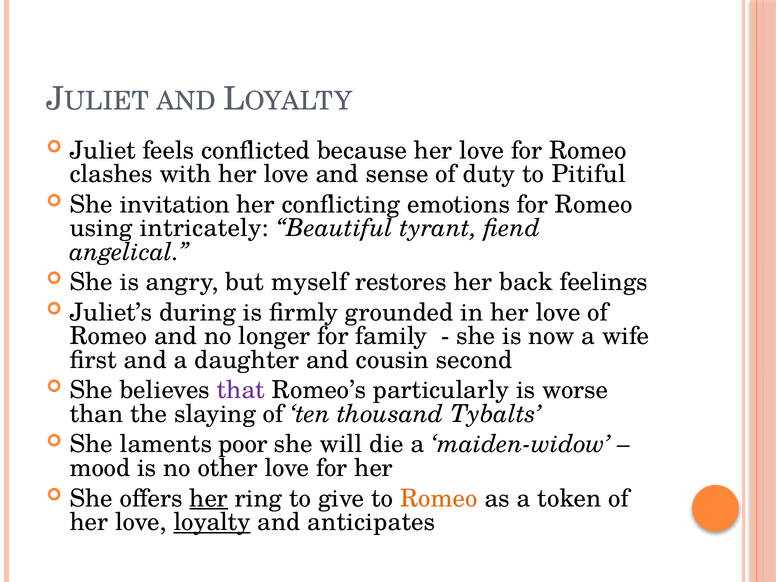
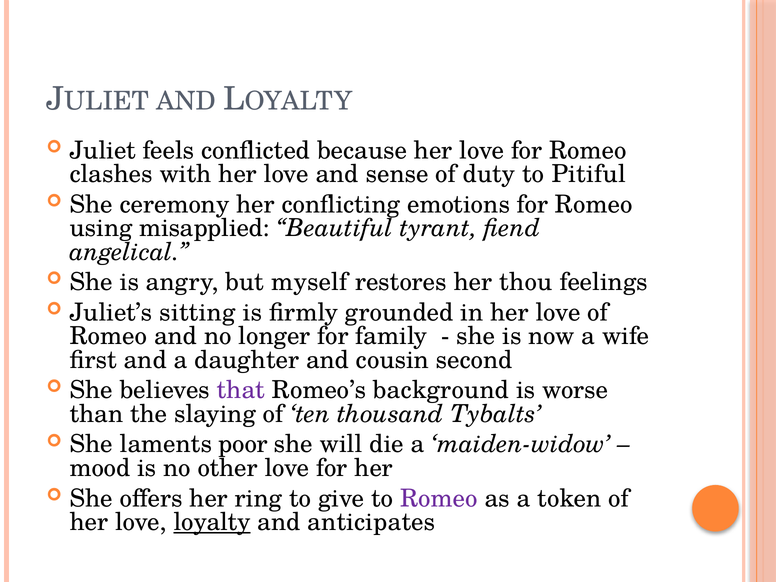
invitation: invitation -> ceremony
intricately: intricately -> misapplied
back: back -> thou
during: during -> sitting
particularly: particularly -> background
her at (209, 498) underline: present -> none
Romeo at (439, 498) colour: orange -> purple
